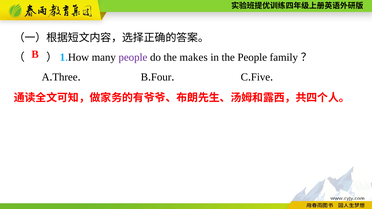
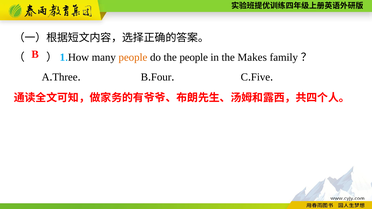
people at (133, 57) colour: purple -> orange
the makes: makes -> people
the People: People -> Makes
